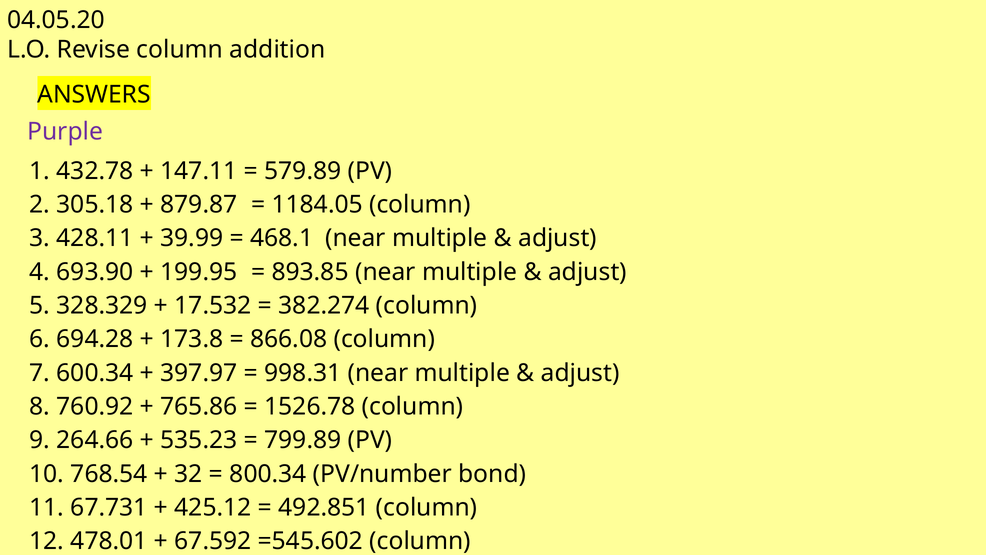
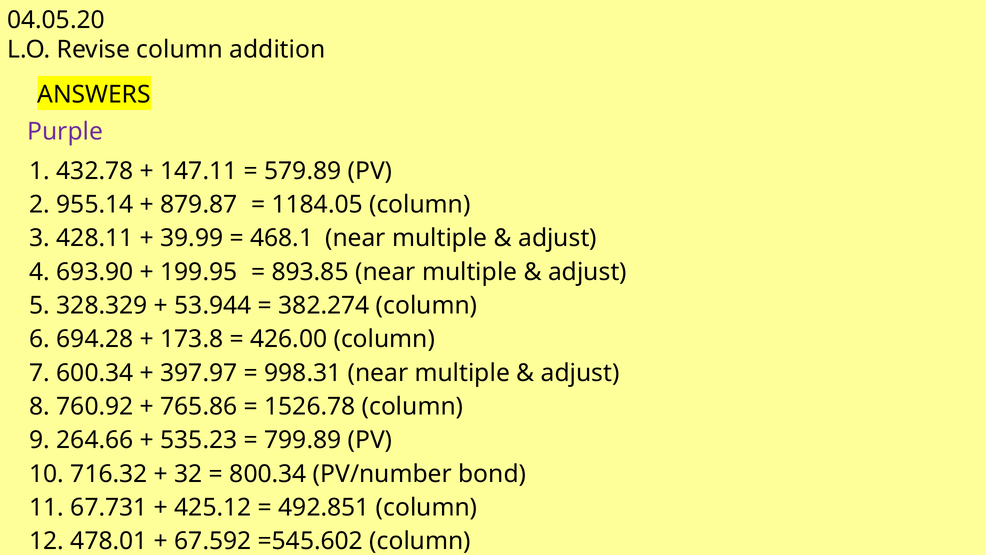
305.18: 305.18 -> 955.14
17.532: 17.532 -> 53.944
866.08: 866.08 -> 426.00
768.54: 768.54 -> 716.32
